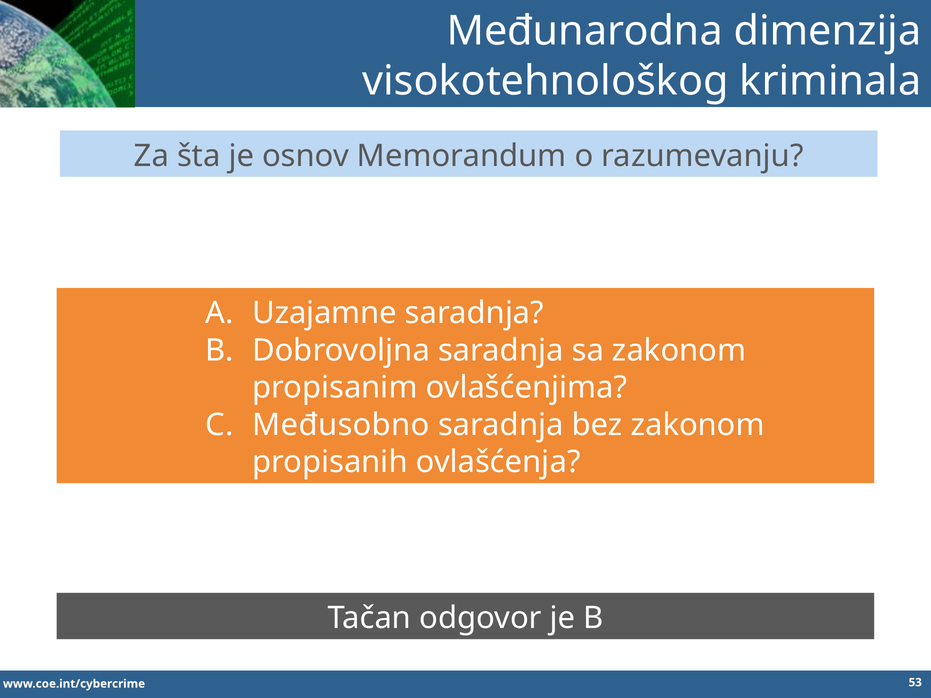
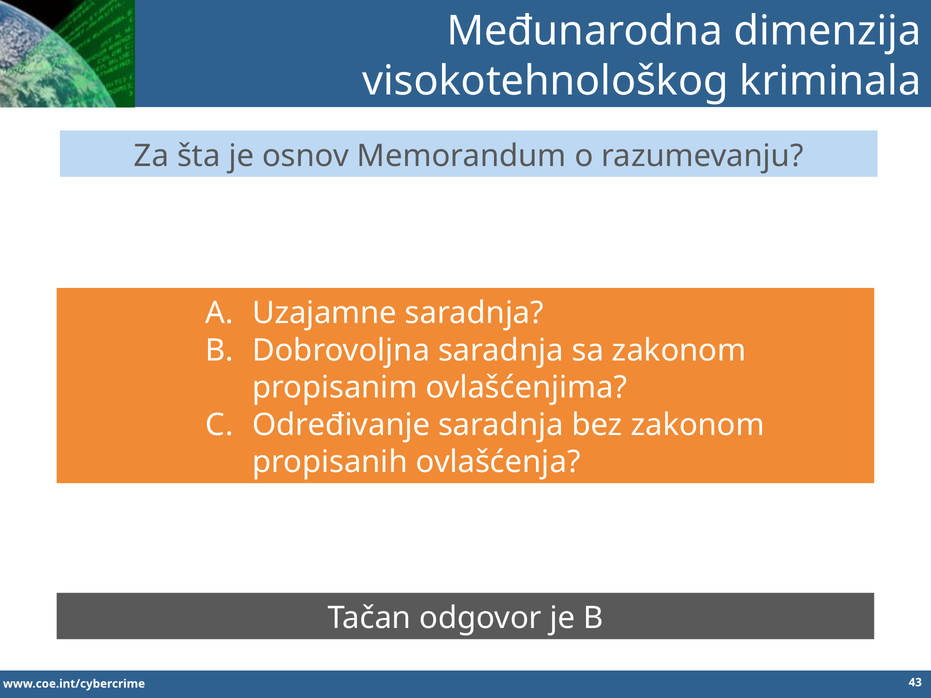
Međusobno: Međusobno -> Određivanje
53: 53 -> 43
